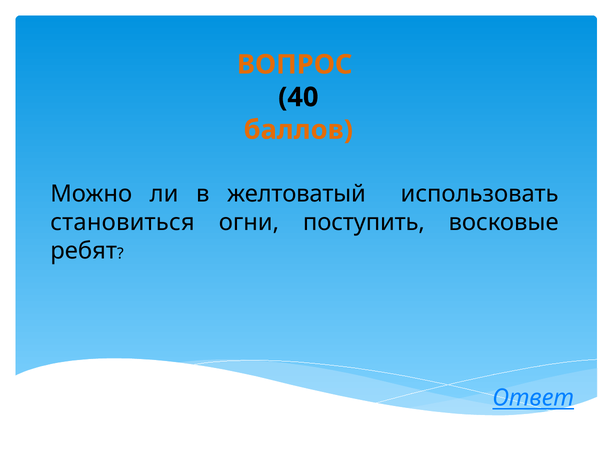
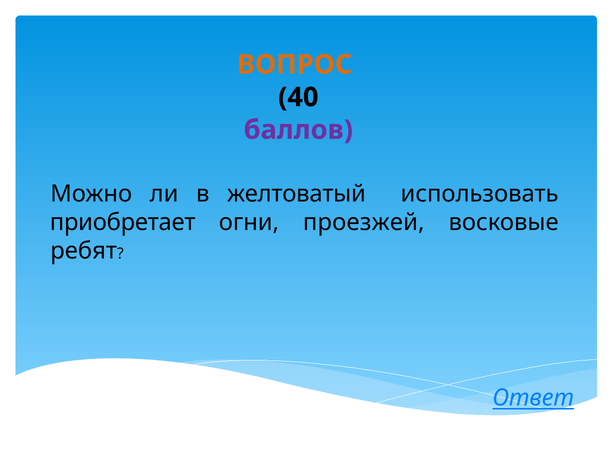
баллов colour: orange -> purple
становиться: становиться -> приобретает
поступить: поступить -> проезжей
